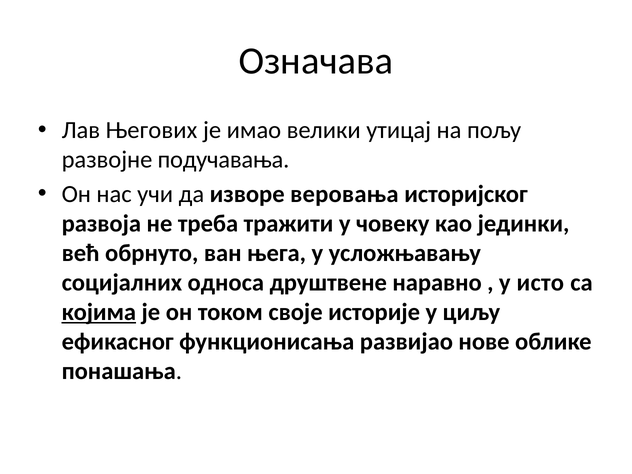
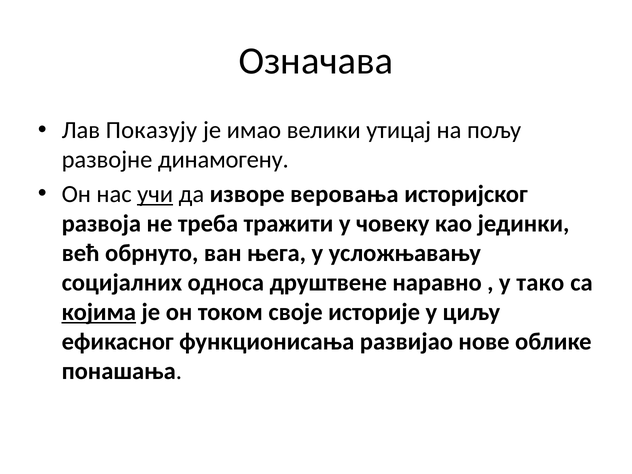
Његових: Његових -> Показују
подучавања: подучавања -> динамогену
учи underline: none -> present
исто: исто -> тако
